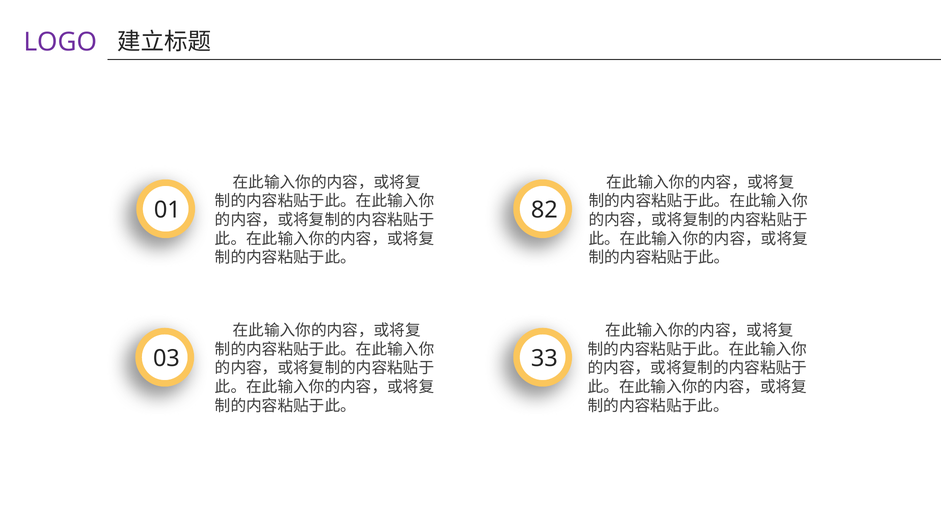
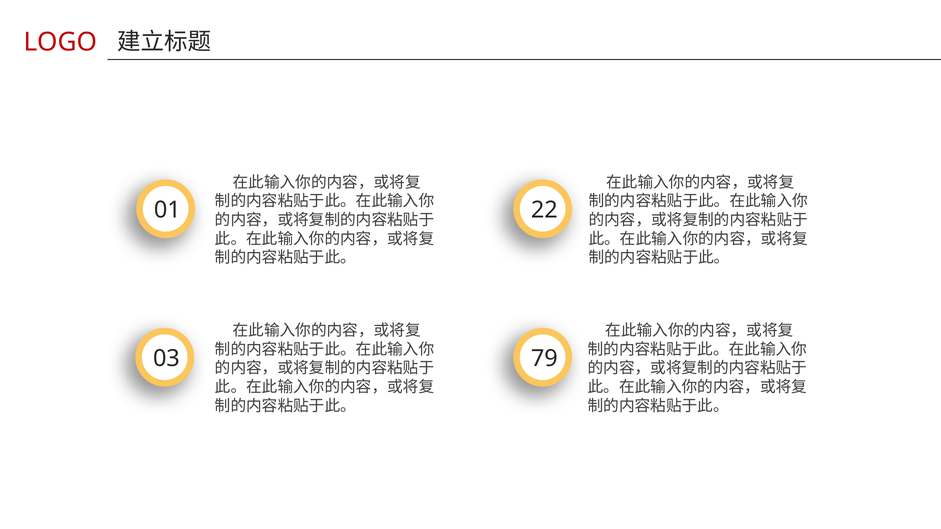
LOGO colour: purple -> red
82: 82 -> 22
33: 33 -> 79
